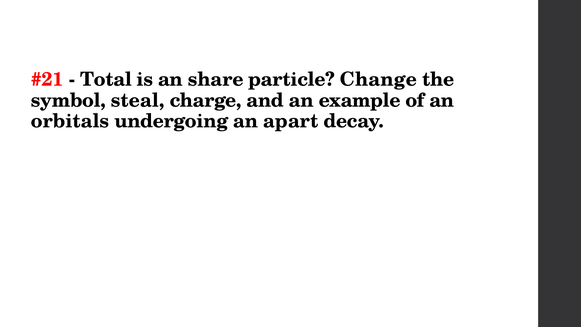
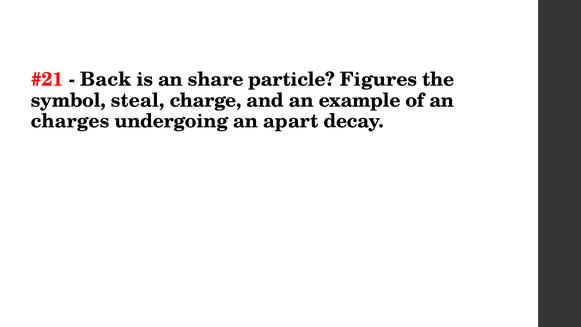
Total: Total -> Back
Change: Change -> Figures
orbitals: orbitals -> charges
